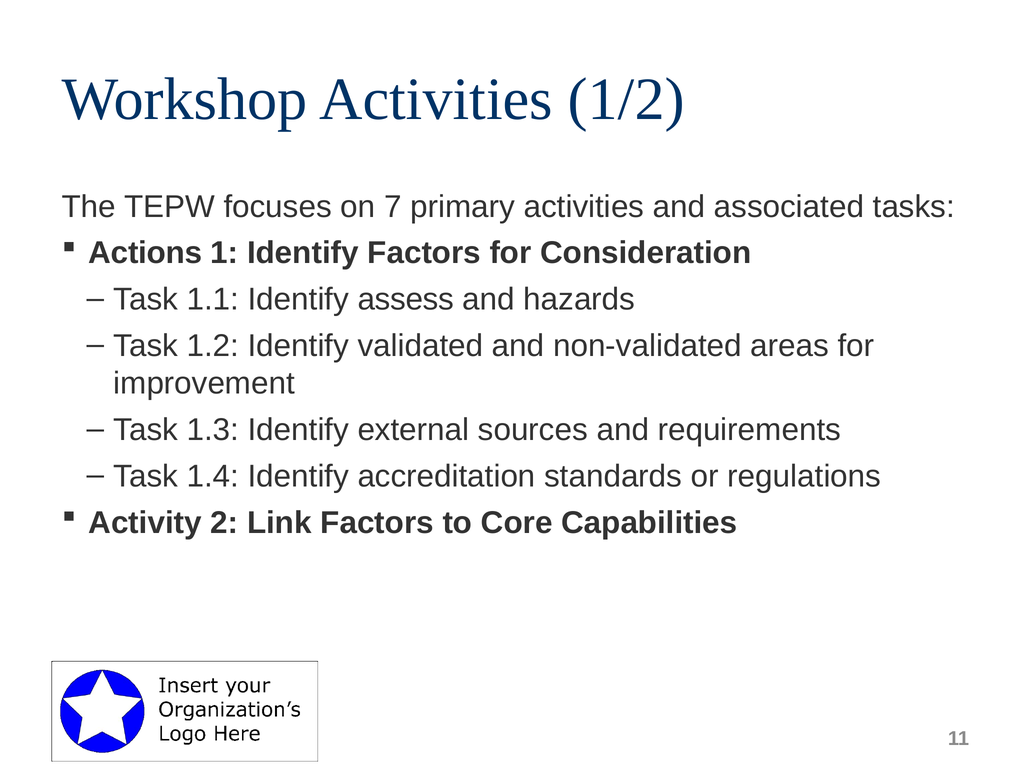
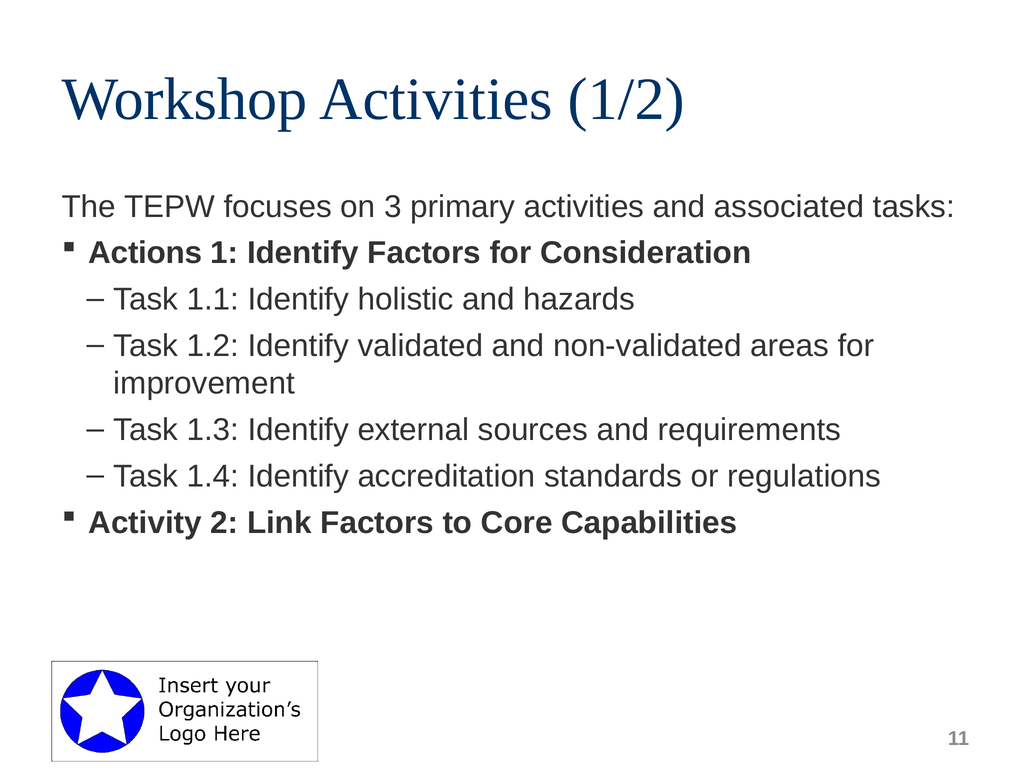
7: 7 -> 3
assess: assess -> holistic
